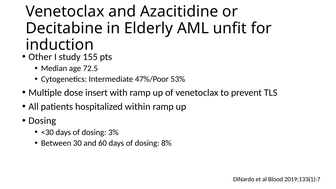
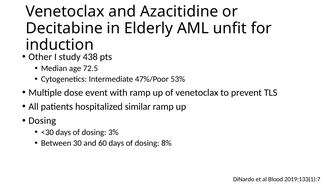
155: 155 -> 438
insert: insert -> event
within: within -> similar
